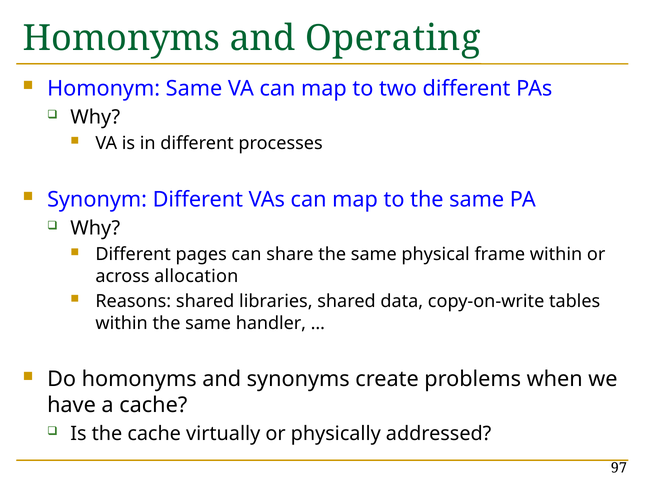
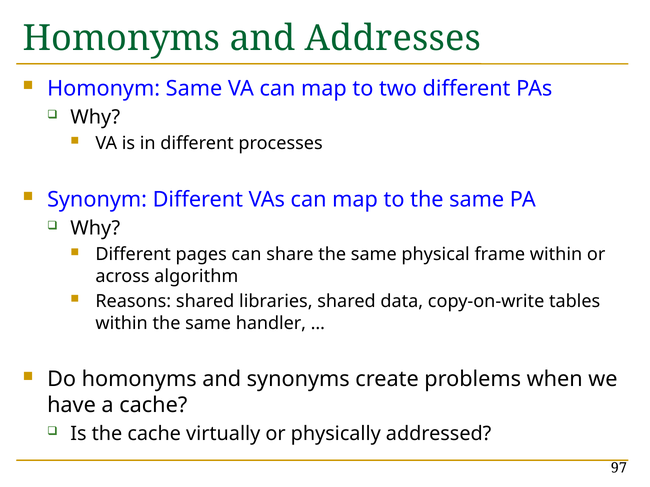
Operating: Operating -> Addresses
allocation: allocation -> algorithm
